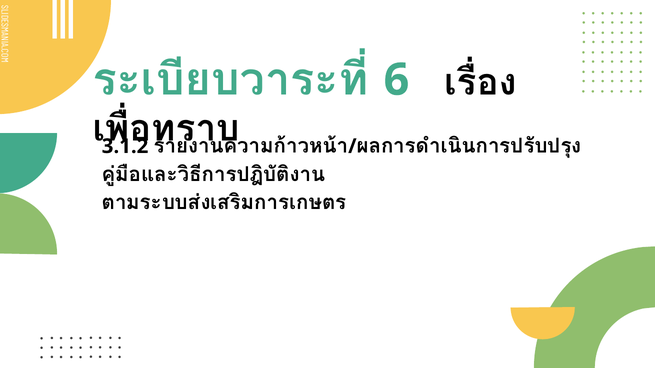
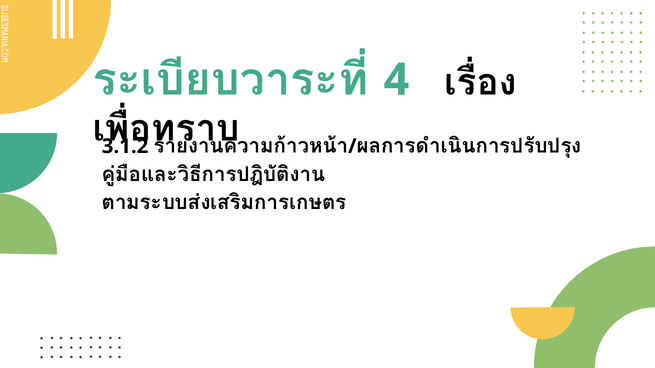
6: 6 -> 4
